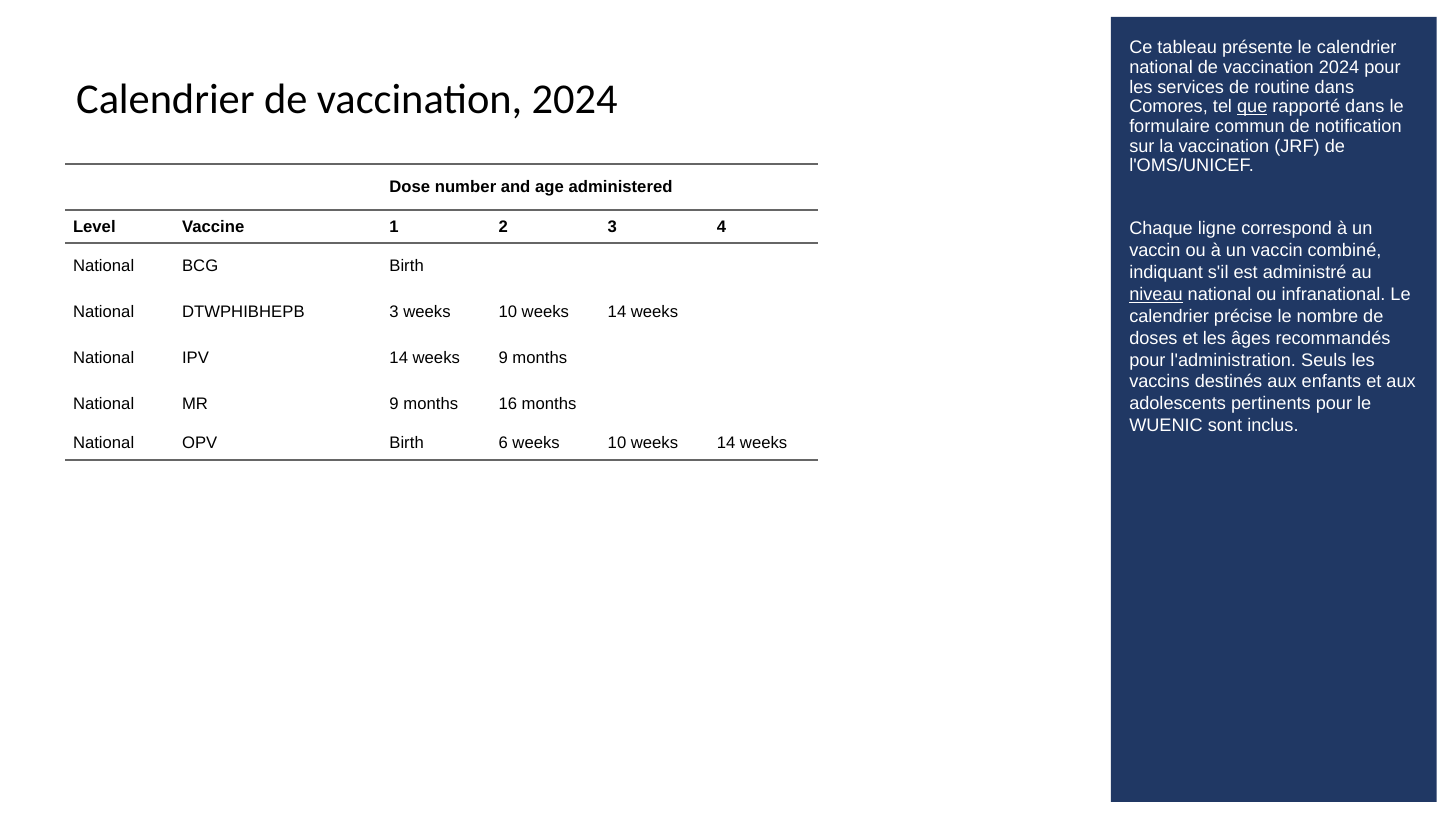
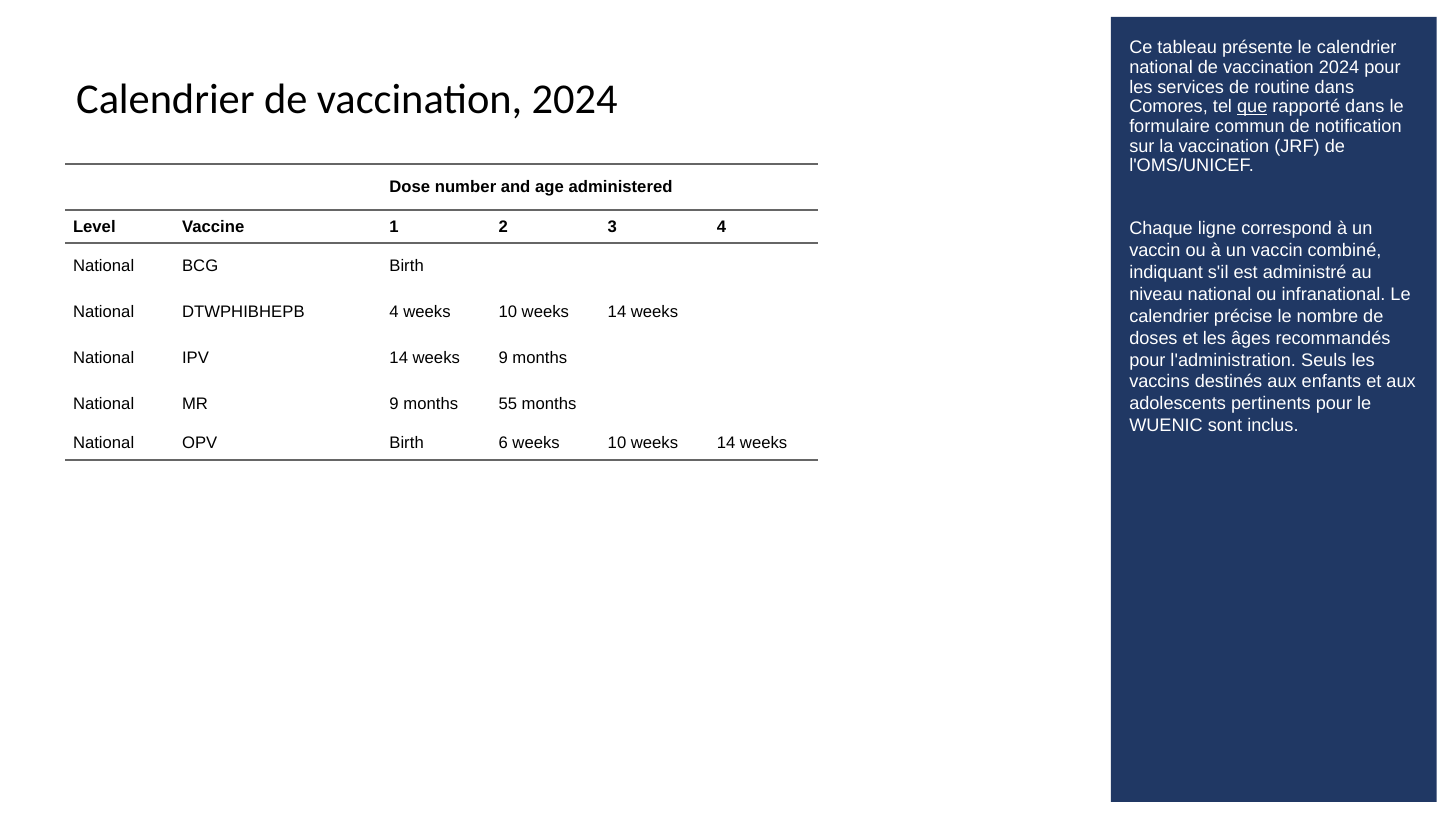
niveau underline: present -> none
DTWPHIBHEPB 3: 3 -> 4
16: 16 -> 55
